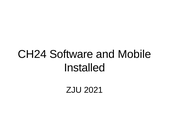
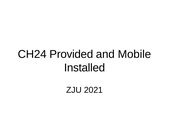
Software: Software -> Provided
